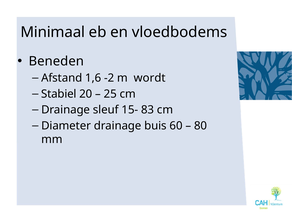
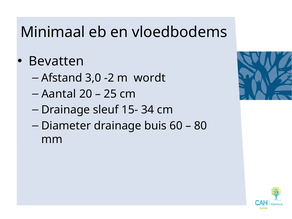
Beneden: Beneden -> Bevatten
1,6: 1,6 -> 3,0
Stabiel: Stabiel -> Aantal
83: 83 -> 34
